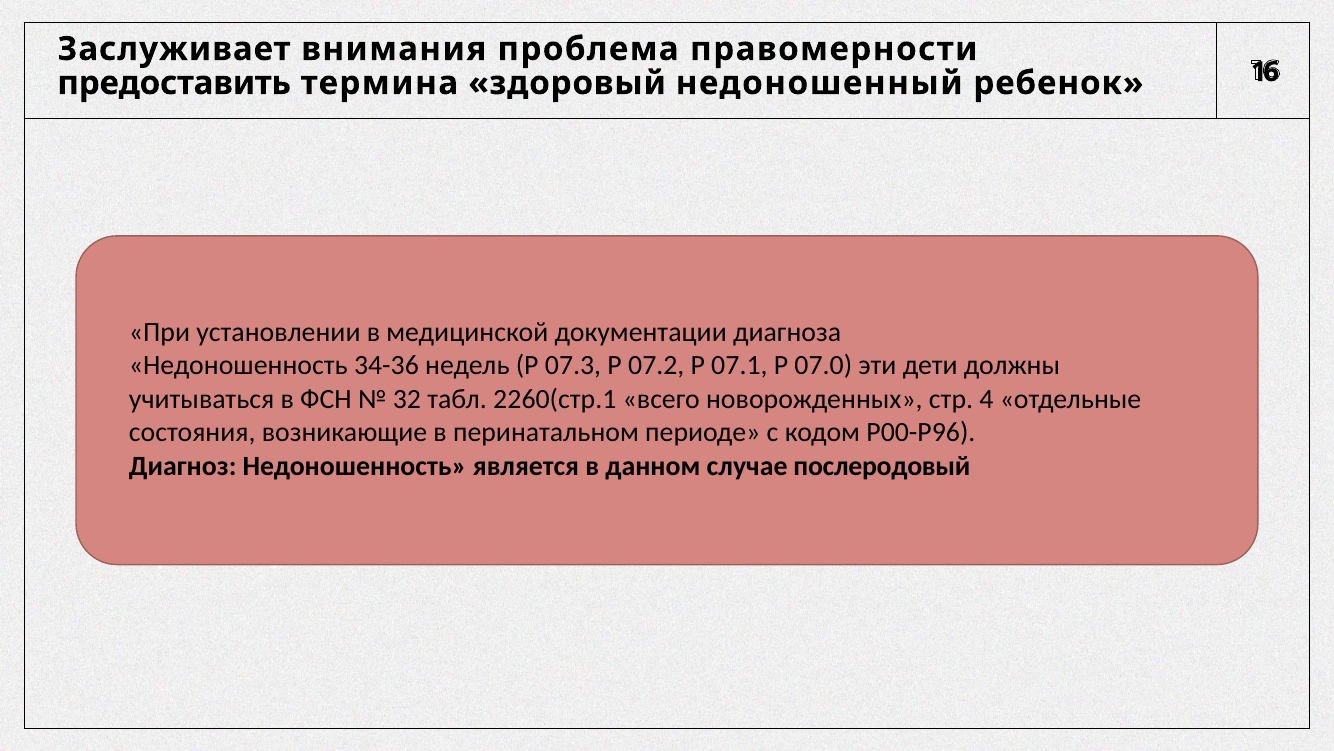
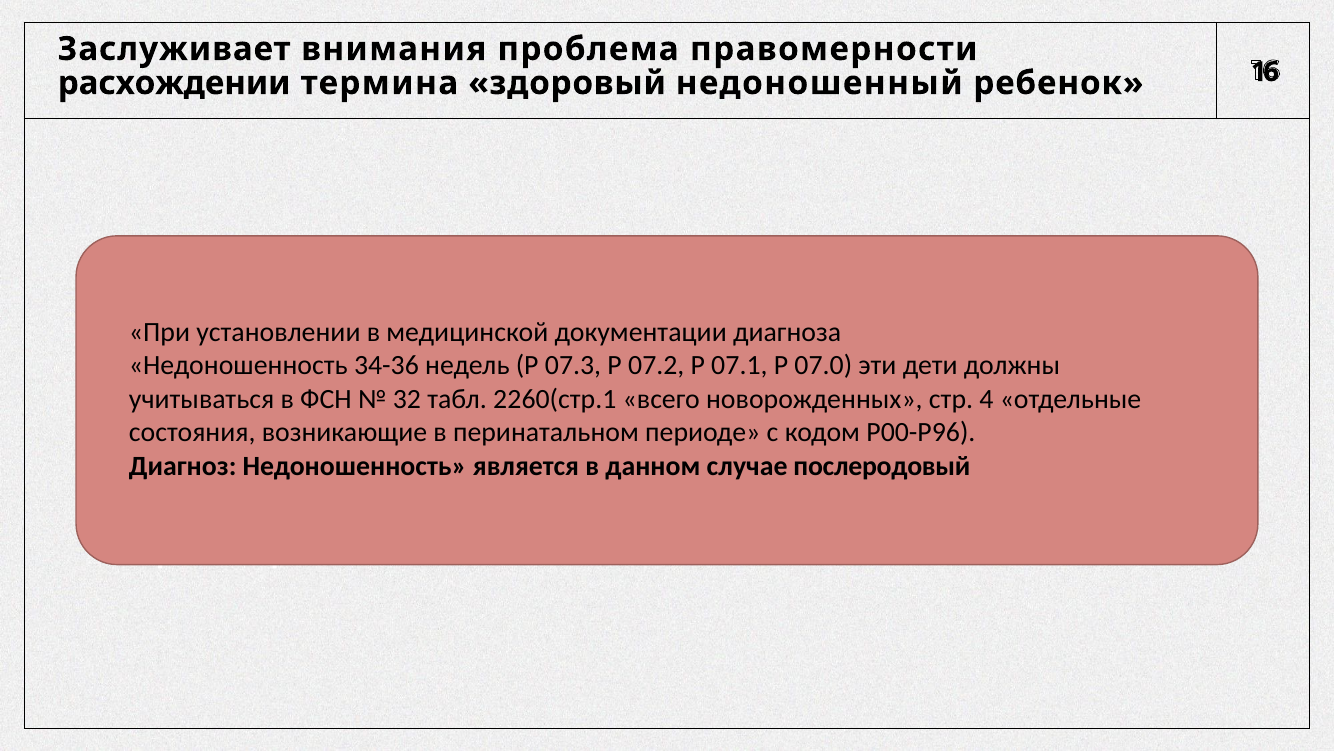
предоставить: предоставить -> расхождении
